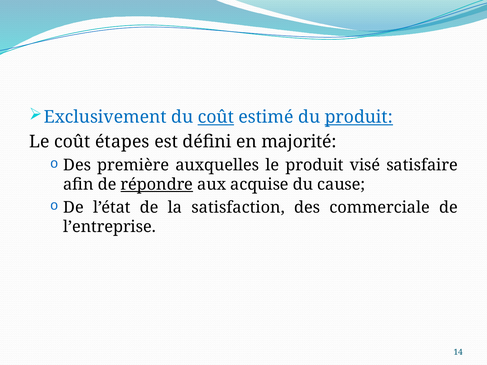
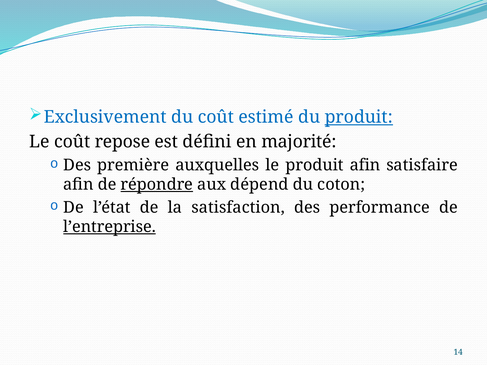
coût at (216, 117) underline: present -> none
étapes: étapes -> repose
produit visé: visé -> afin
acquise: acquise -> dépend
cause: cause -> coton
commerciale: commerciale -> performance
l’entreprise underline: none -> present
